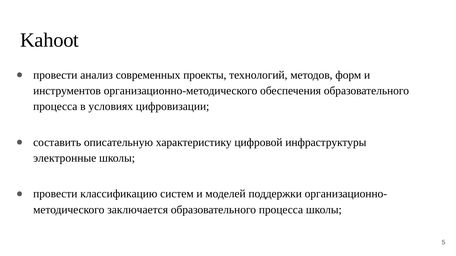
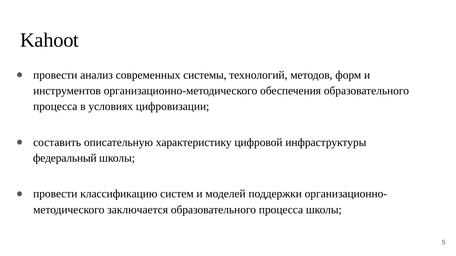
проекты: проекты -> системы
электронные: электронные -> федеральный
